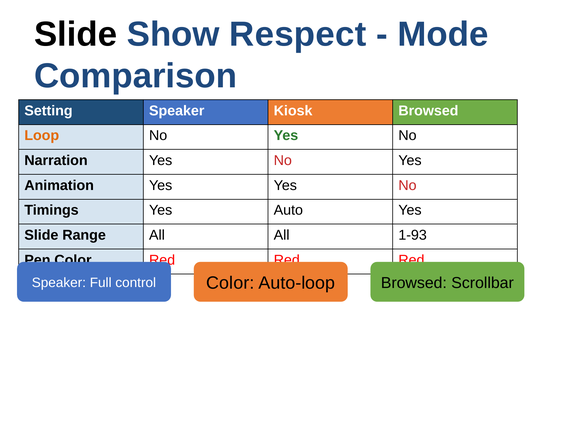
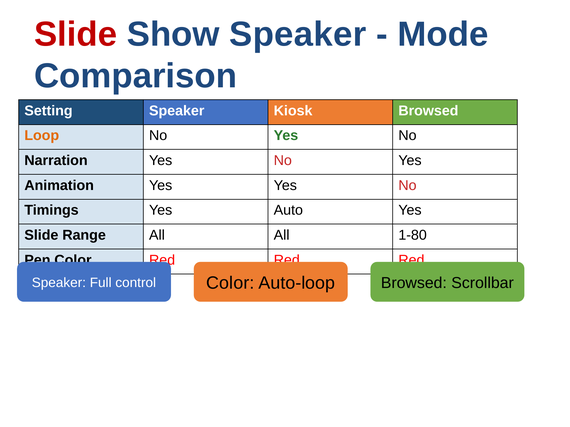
Slide at (76, 34) colour: black -> red
Show Respect: Respect -> Speaker
1-93: 1-93 -> 1-80
